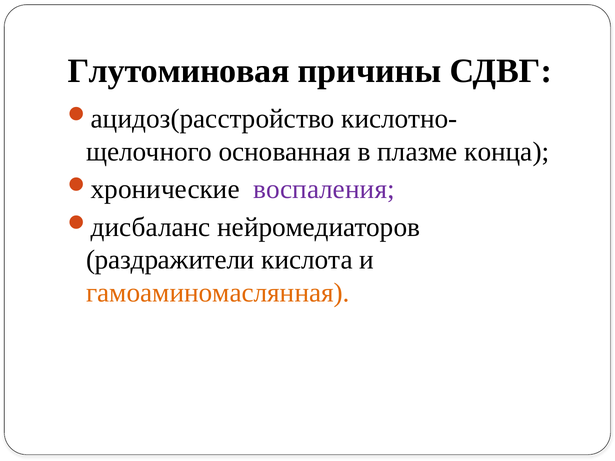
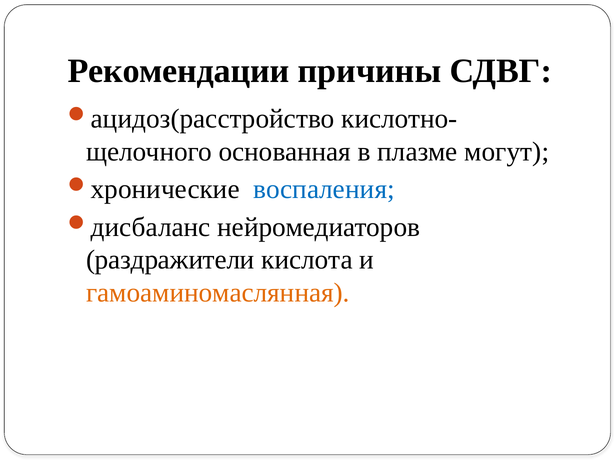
Глутоминовая: Глутоминовая -> Рекомендации
конца: конца -> могут
воспаления colour: purple -> blue
